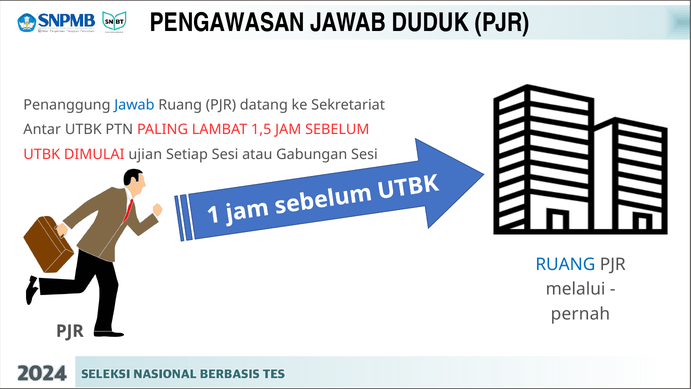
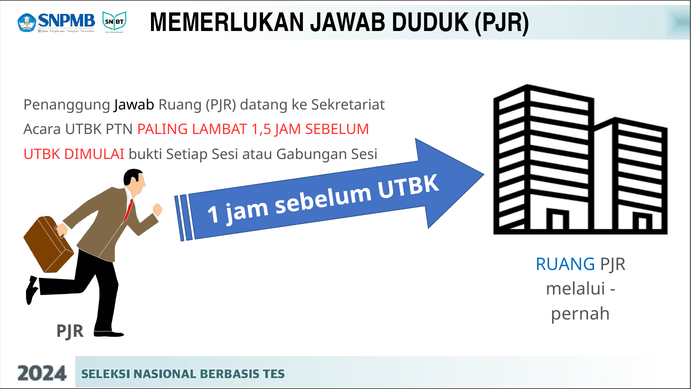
PENGAWASAN: PENGAWASAN -> MEMERLUKAN
Jawab at (134, 105) colour: blue -> black
Antar: Antar -> Acara
ujian: ujian -> bukti
